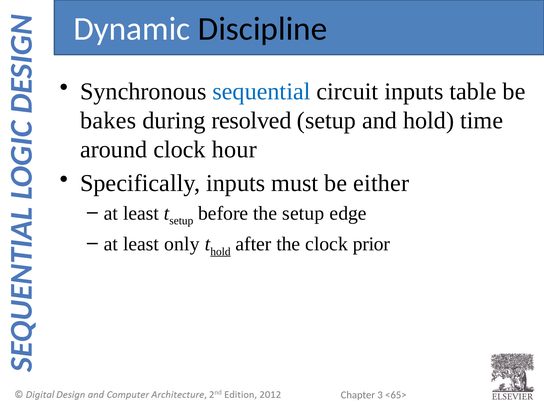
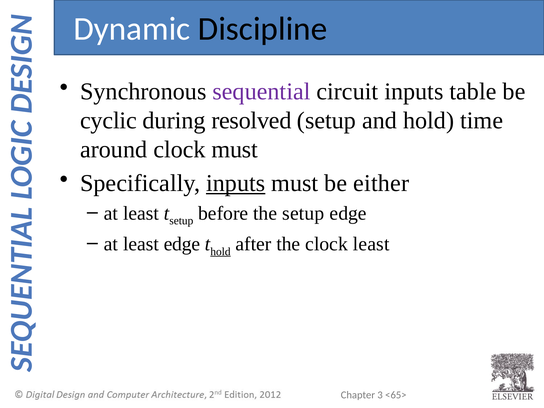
sequential colour: blue -> purple
bakes: bakes -> cyclic
clock hour: hour -> must
inputs at (236, 183) underline: none -> present
least only: only -> edge
clock prior: prior -> least
